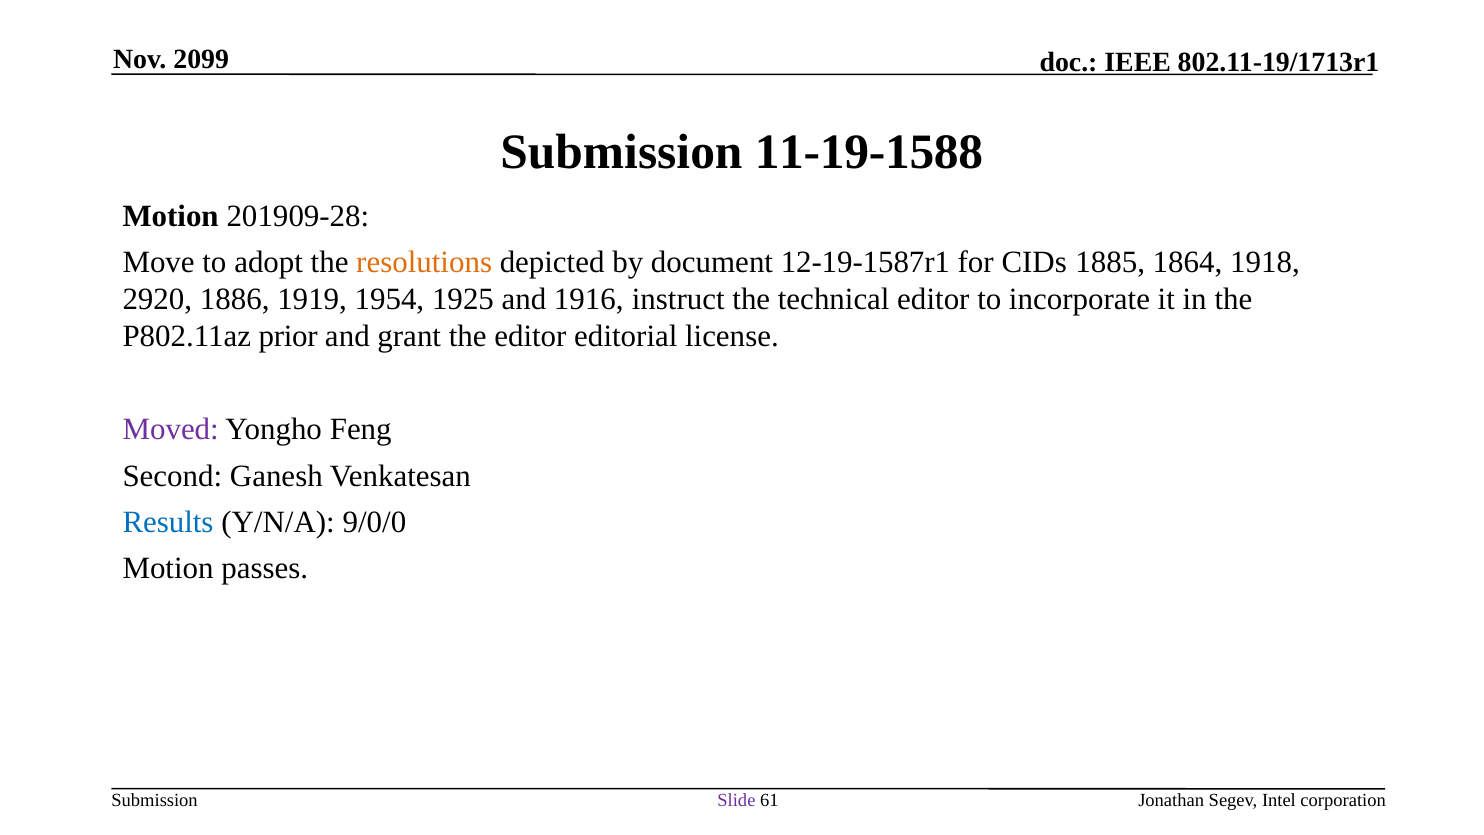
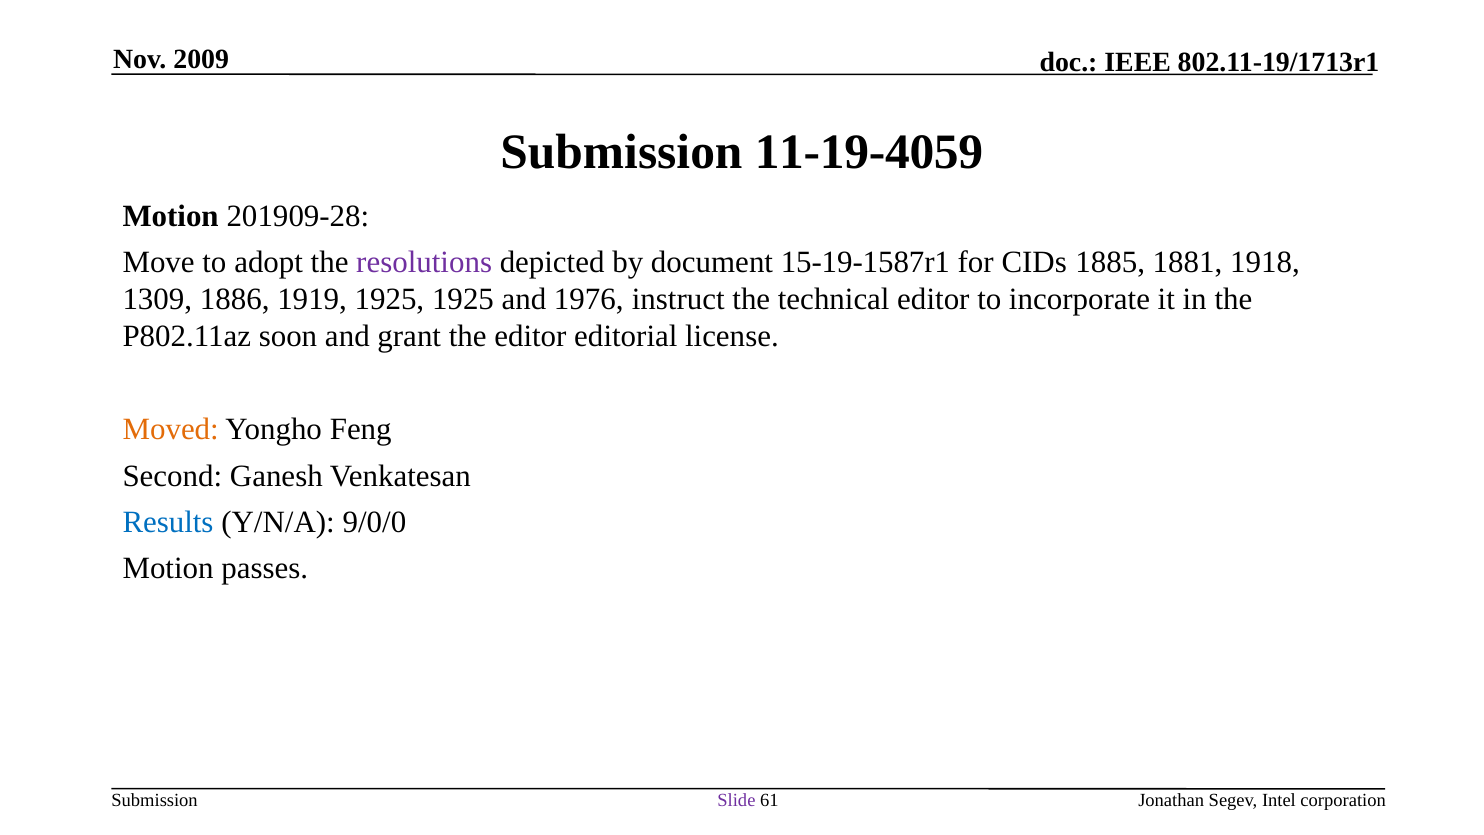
2099: 2099 -> 2009
11-19-1588: 11-19-1588 -> 11-19-4059
resolutions colour: orange -> purple
12-19-1587r1: 12-19-1587r1 -> 15-19-1587r1
1864: 1864 -> 1881
2920: 2920 -> 1309
1919 1954: 1954 -> 1925
1916: 1916 -> 1976
prior: prior -> soon
Moved colour: purple -> orange
